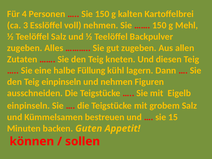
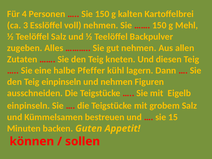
gut zugeben: zugeben -> nehmen
Füllung: Füllung -> Pfeffer
